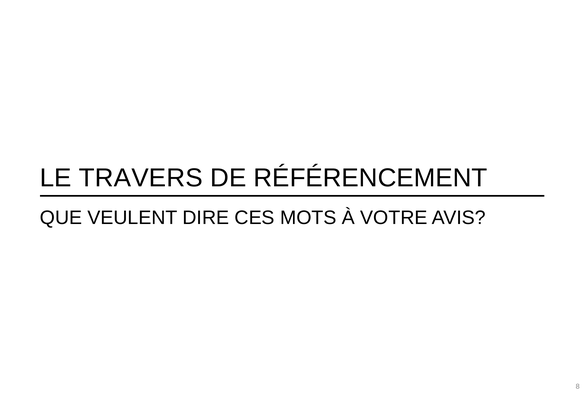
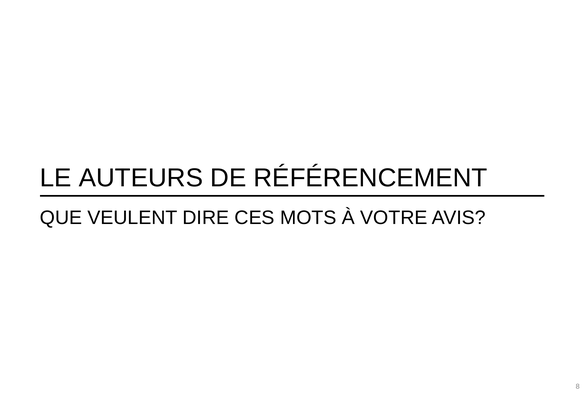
TRAVERS: TRAVERS -> AUTEURS
